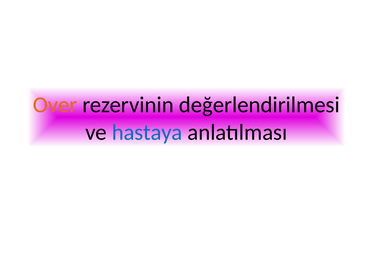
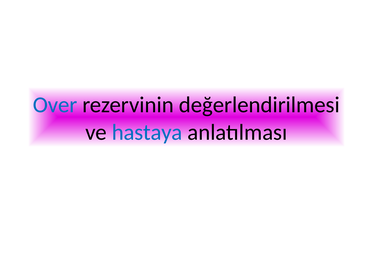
Over colour: orange -> blue
